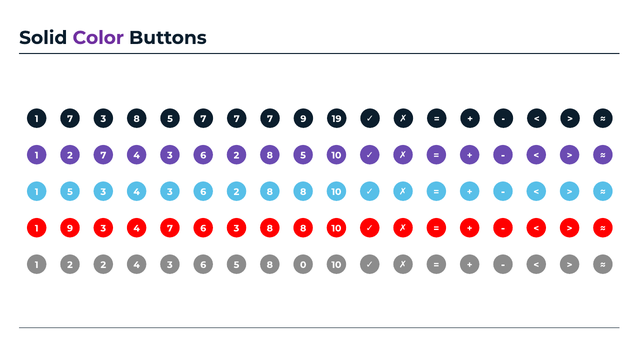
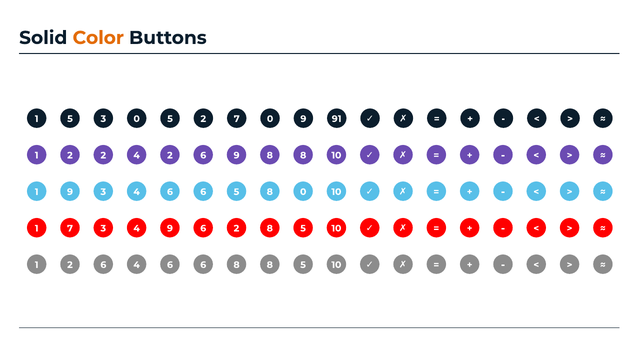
Color colour: purple -> orange
1 7: 7 -> 5
8 at (137, 119): 8 -> 0
5 7: 7 -> 2
7 at (270, 119): 7 -> 0
19: 19 -> 91
2 7: 7 -> 2
3 at (170, 155): 3 -> 2
2 at (236, 155): 2 -> 9
5 at (303, 155): 5 -> 8
1 5: 5 -> 9
3 4 3: 3 -> 6
2 at (236, 192): 2 -> 5
8 at (303, 192): 8 -> 0
1 9: 9 -> 7
4 7: 7 -> 9
6 3: 3 -> 2
8 at (303, 228): 8 -> 5
1 2 2: 2 -> 6
3 at (170, 265): 3 -> 6
6 5: 5 -> 8
0 at (303, 265): 0 -> 5
